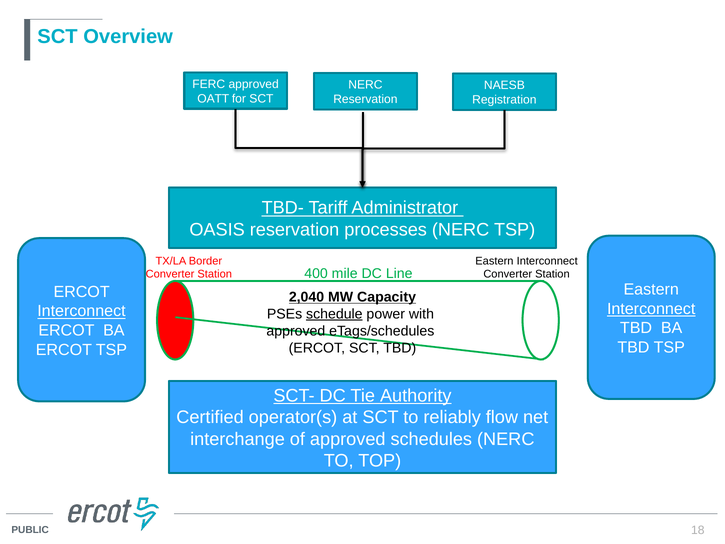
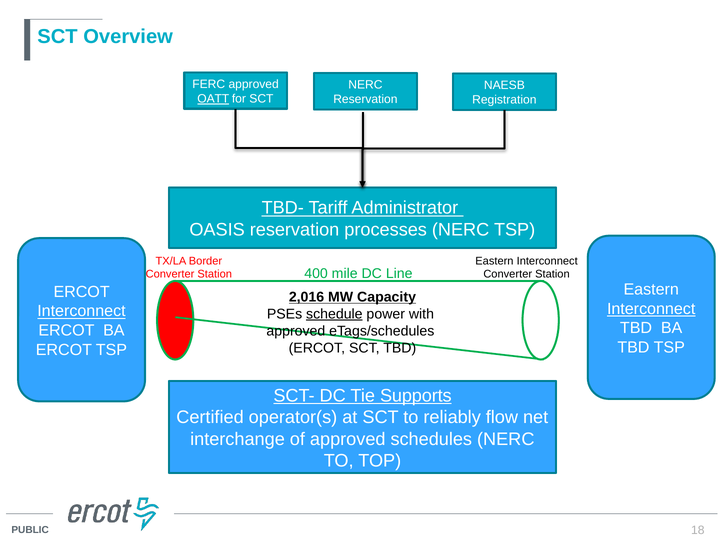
OATT underline: none -> present
2,040: 2,040 -> 2,016
Authority: Authority -> Supports
